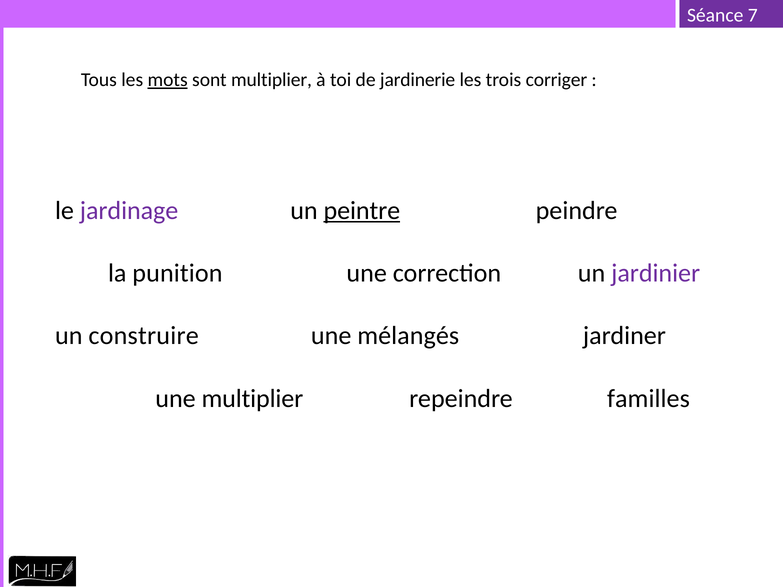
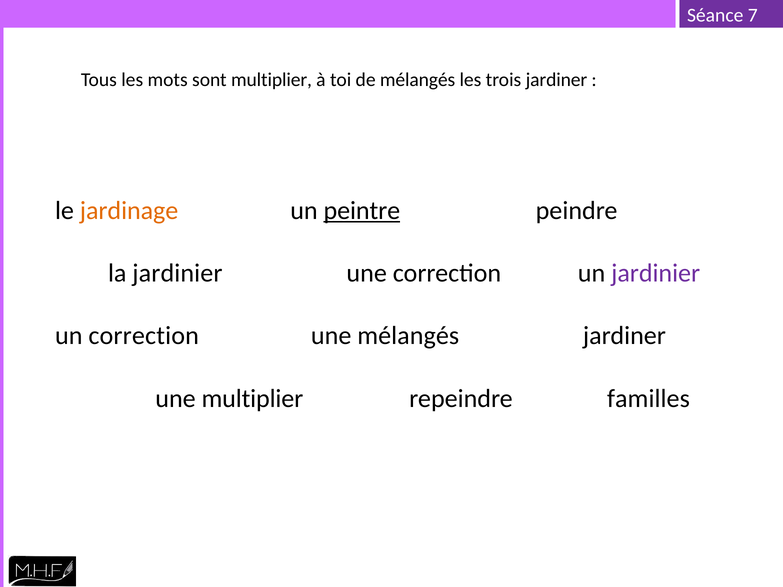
mots underline: present -> none
de jardinerie: jardinerie -> mélangés
trois corriger: corriger -> jardiner
jardinage colour: purple -> orange
la punition: punition -> jardinier
un construire: construire -> correction
